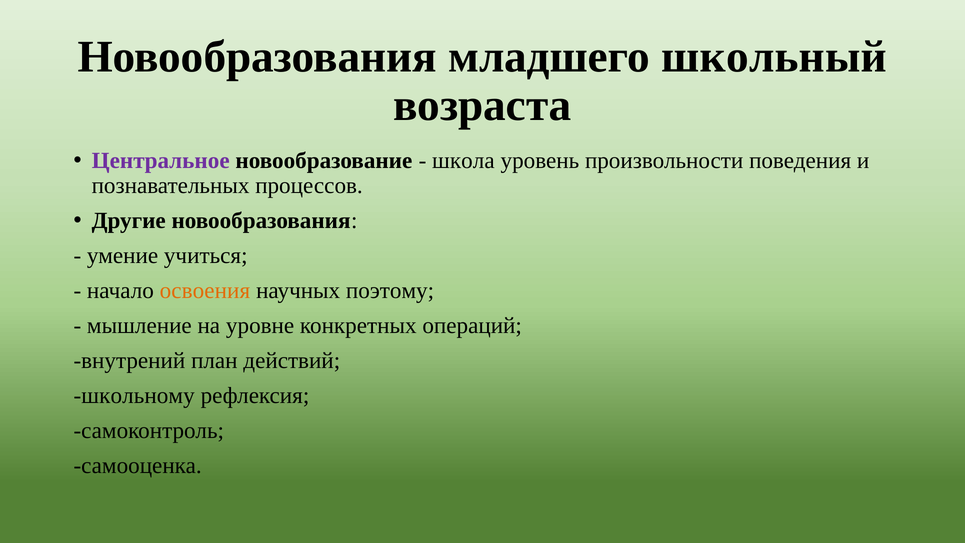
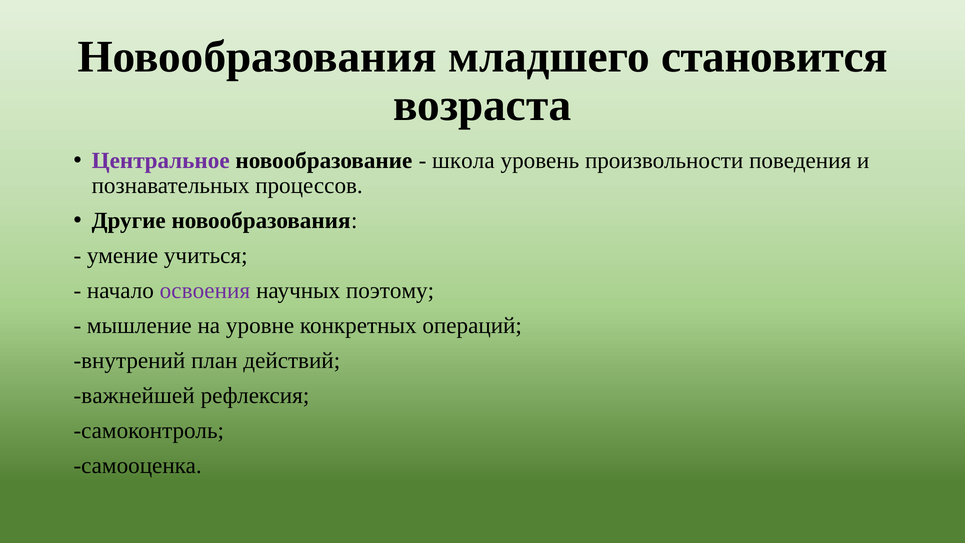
школьный: школьный -> становится
освоения colour: orange -> purple
школьному: школьному -> важнейшей
